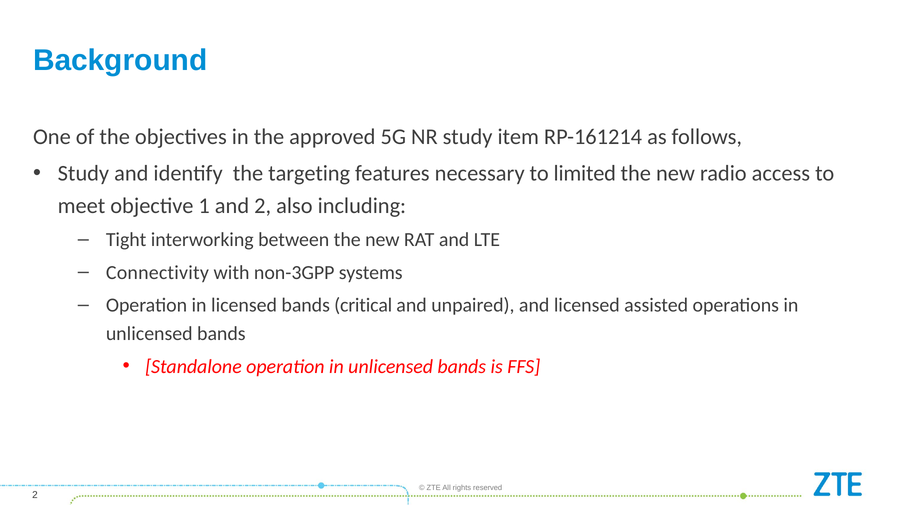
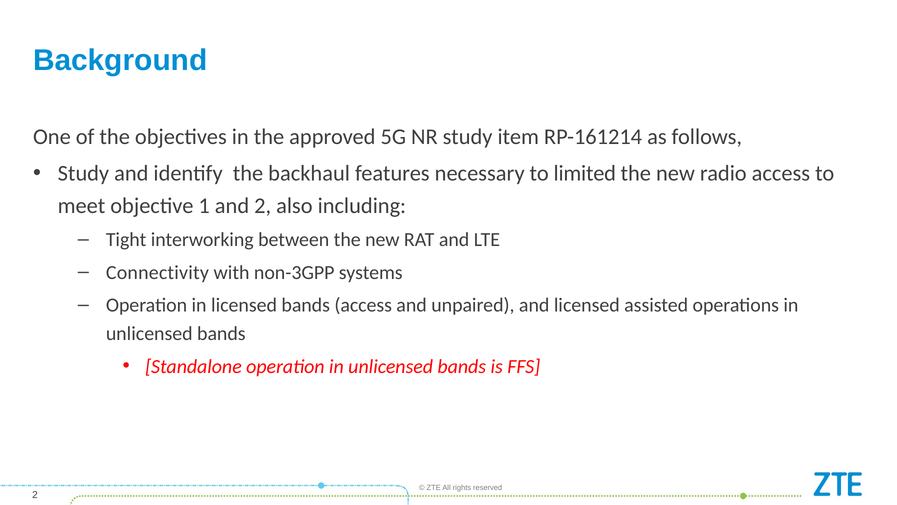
targeting: targeting -> backhaul
bands critical: critical -> access
